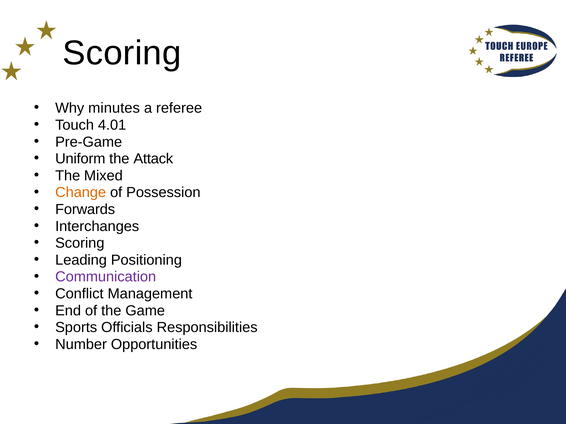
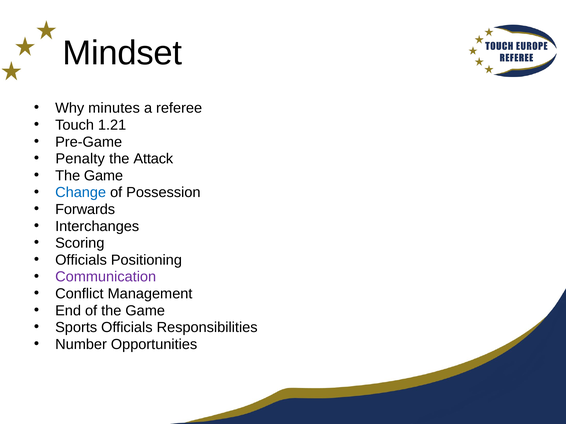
Scoring at (122, 53): Scoring -> Mindset
4.01: 4.01 -> 1.21
Uniform: Uniform -> Penalty
Mixed at (103, 176): Mixed -> Game
Change colour: orange -> blue
Leading at (81, 260): Leading -> Officials
